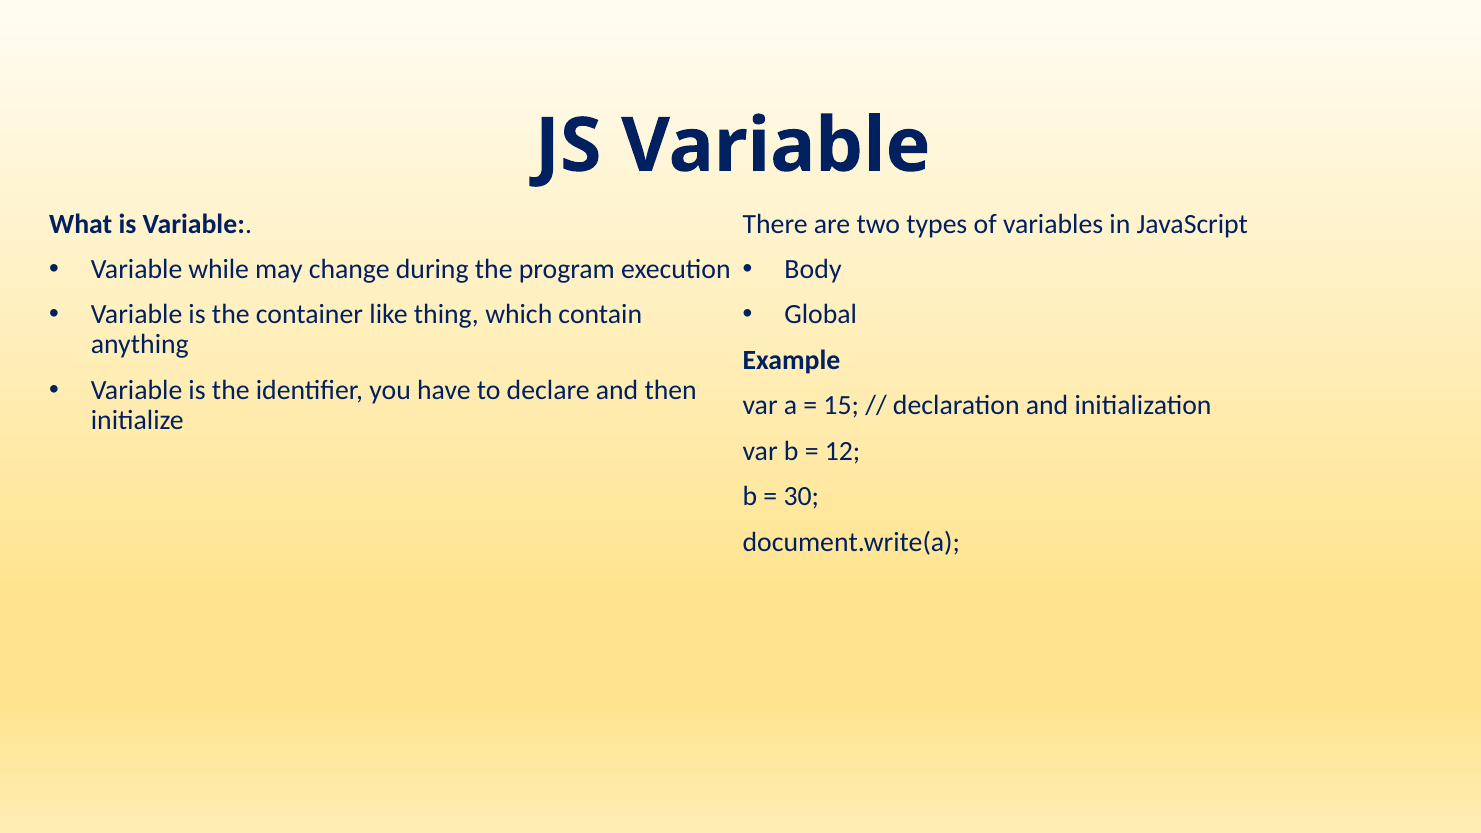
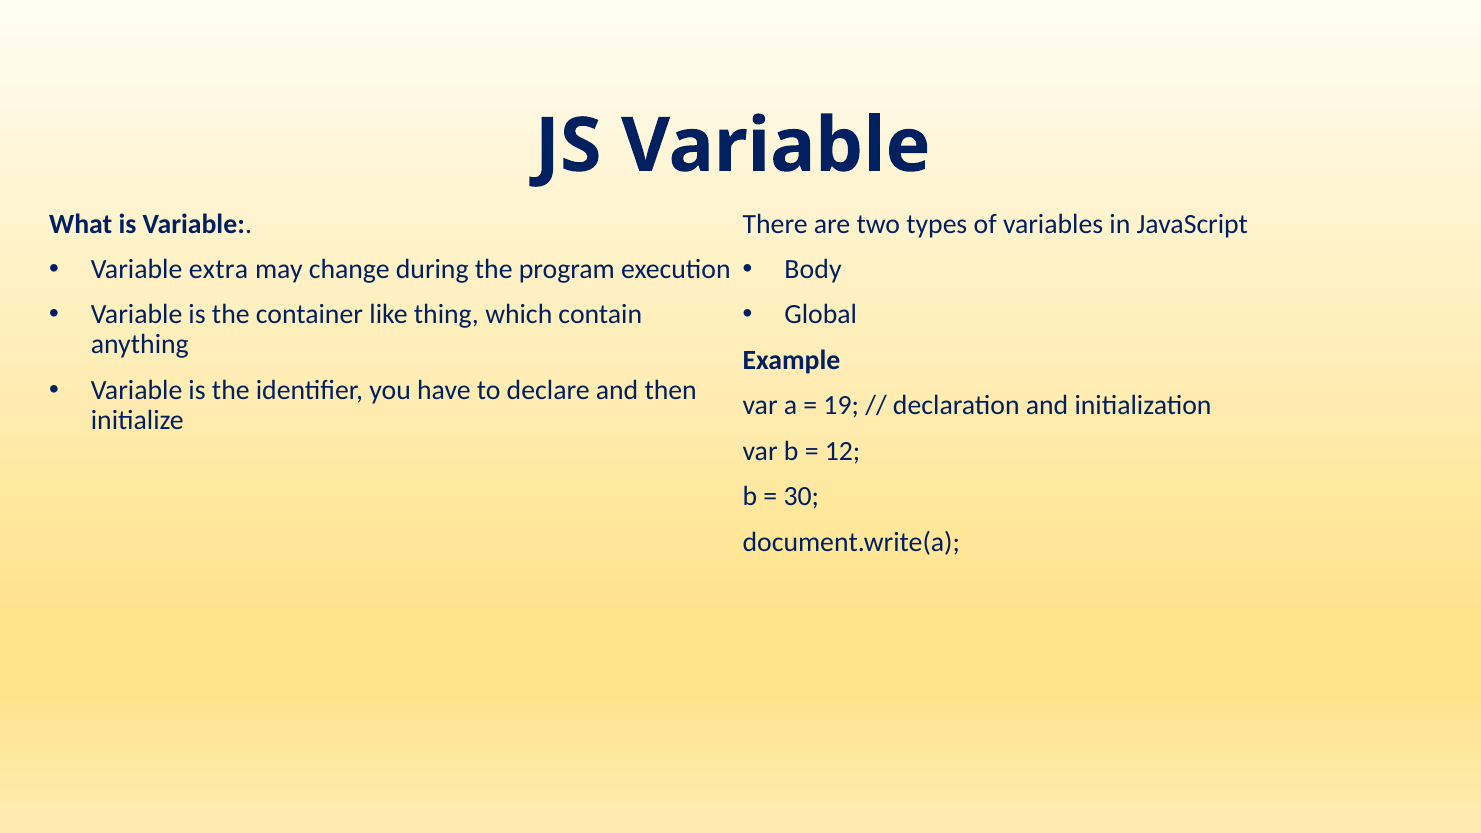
while: while -> extra
15: 15 -> 19
